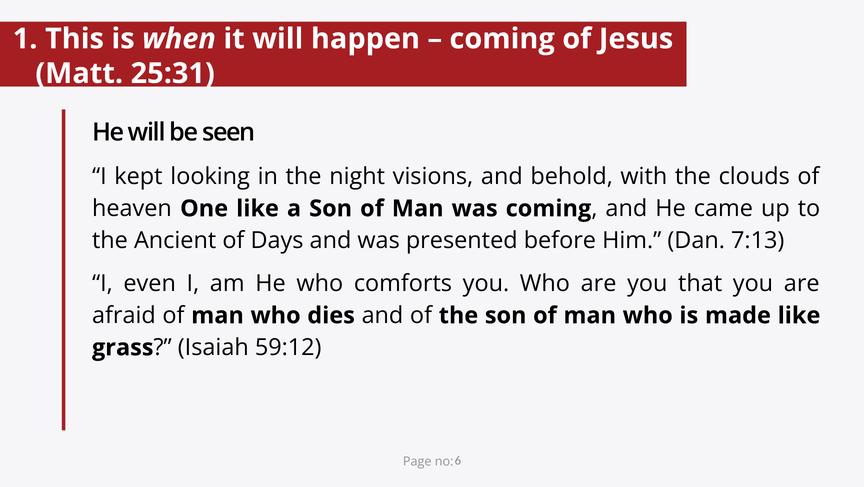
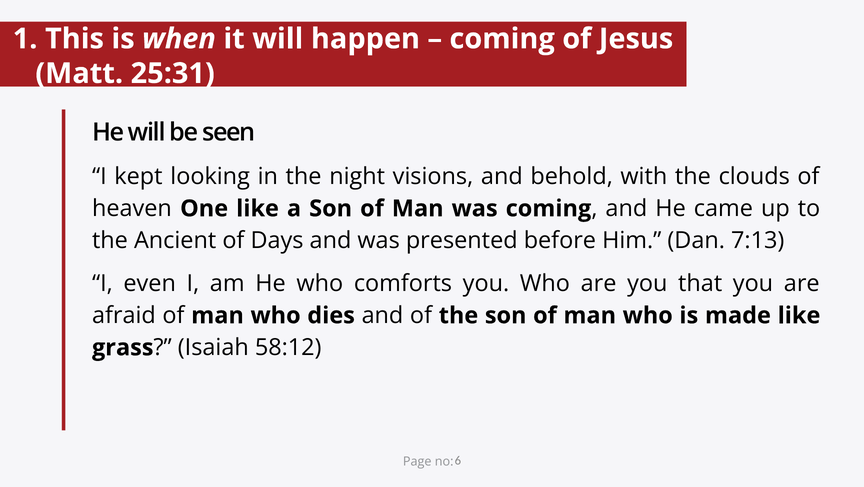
59:12: 59:12 -> 58:12
